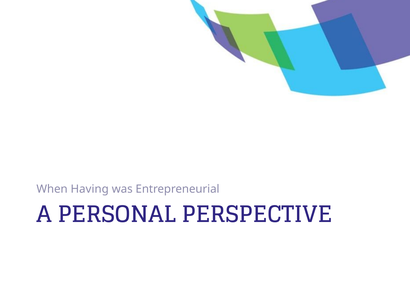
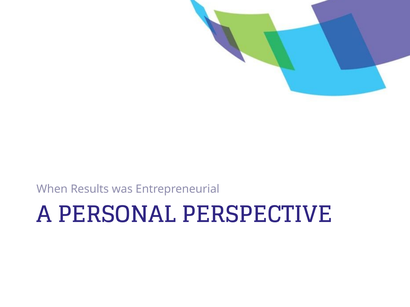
Having: Having -> Results
